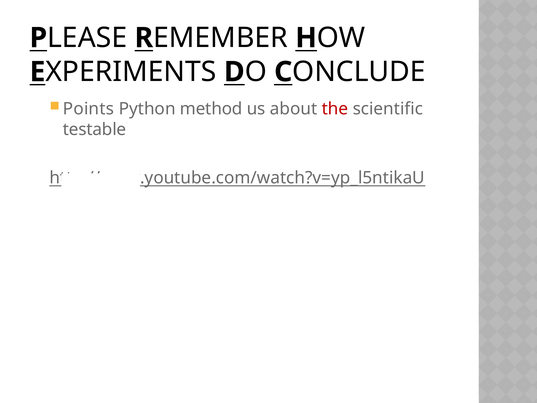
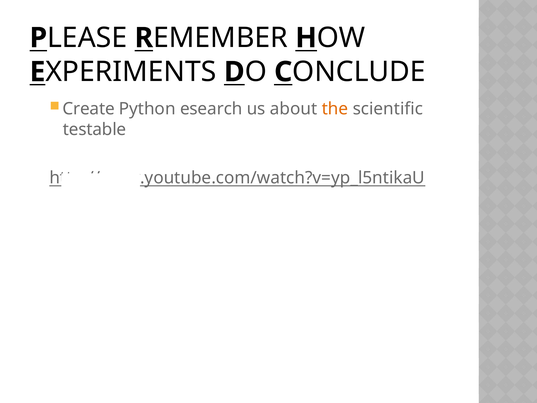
Points: Points -> Create
method: method -> esearch
the colour: red -> orange
